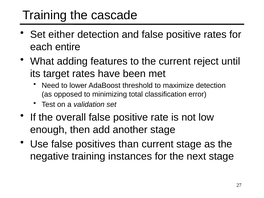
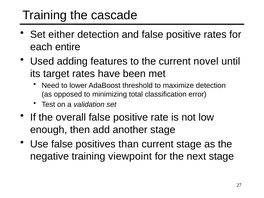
What: What -> Used
reject: reject -> novel
instances: instances -> viewpoint
